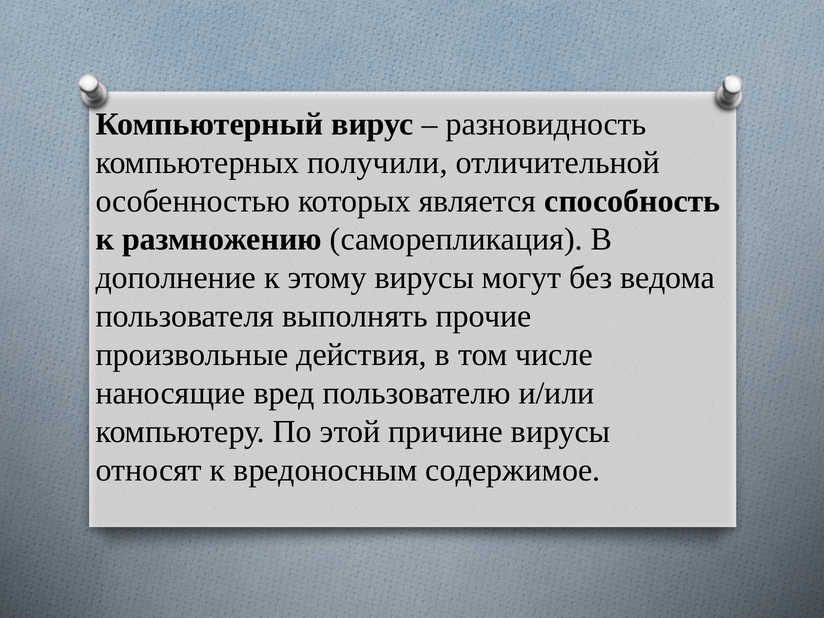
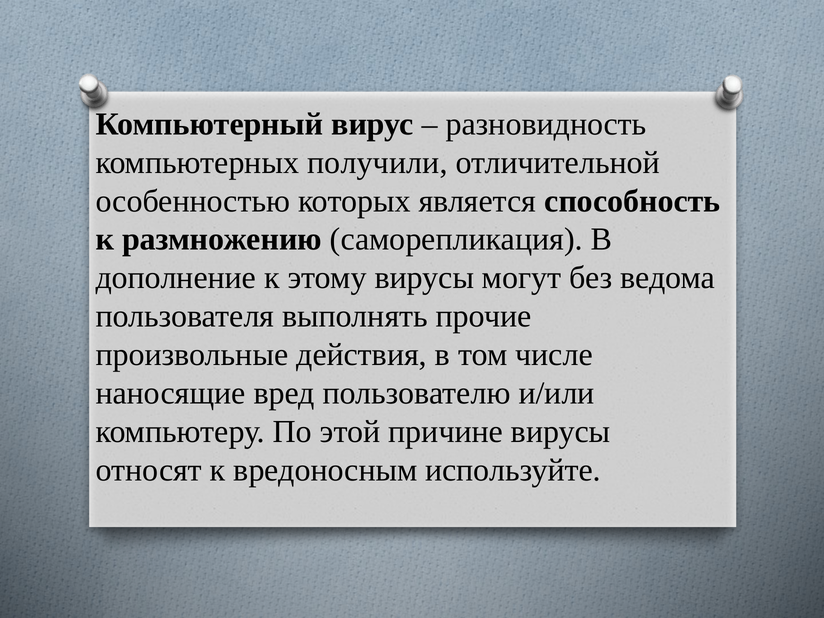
содержимое: содержимое -> используйте
